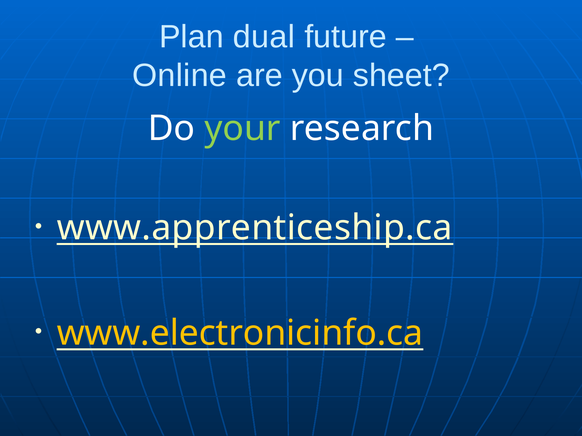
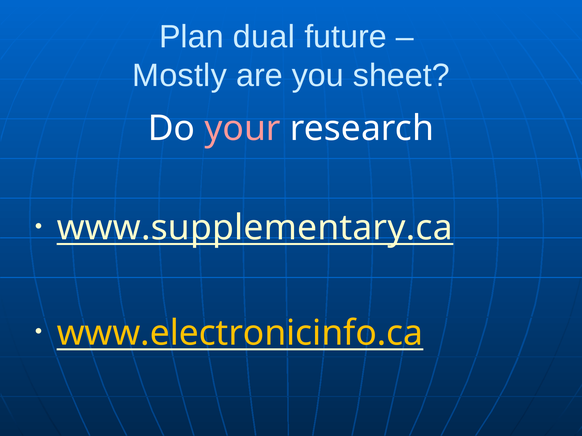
Online: Online -> Mostly
your colour: light green -> pink
www.apprenticeship.ca: www.apprenticeship.ca -> www.supplementary.ca
